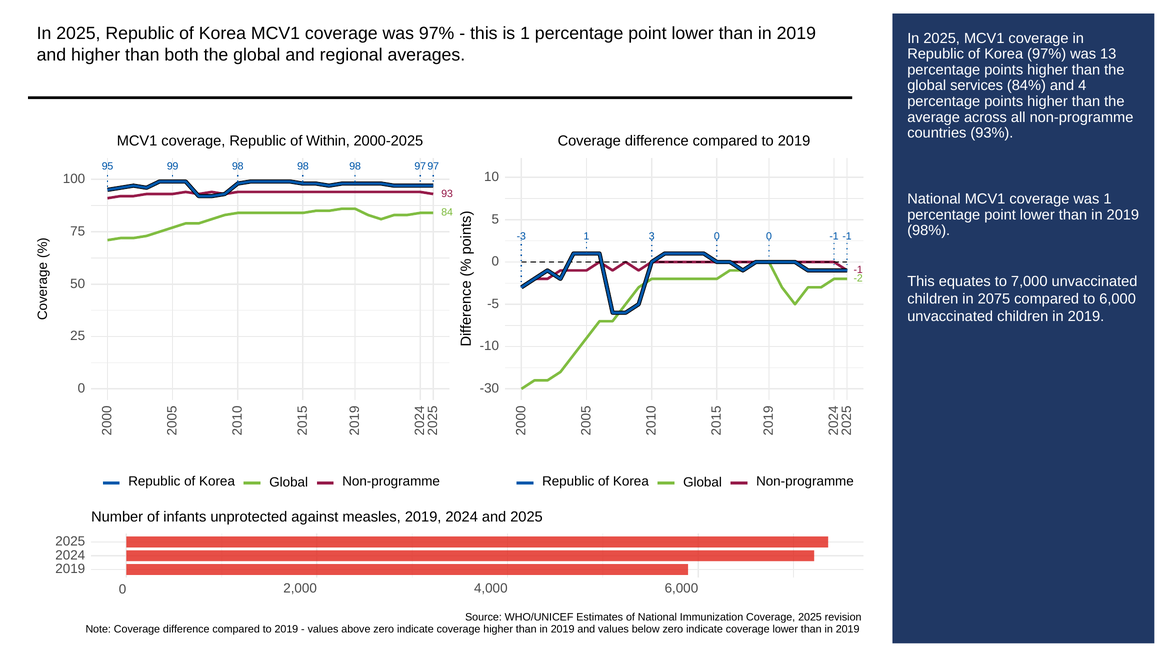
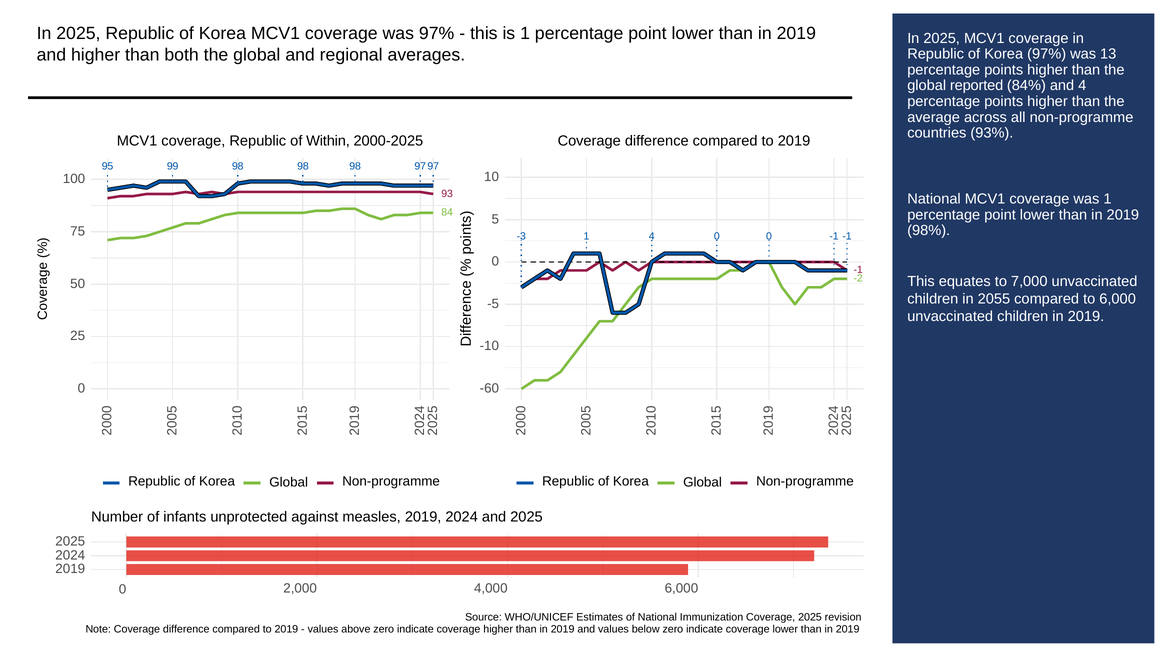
services: services -> reported
1 3: 3 -> 4
2075: 2075 -> 2055
-30: -30 -> -60
